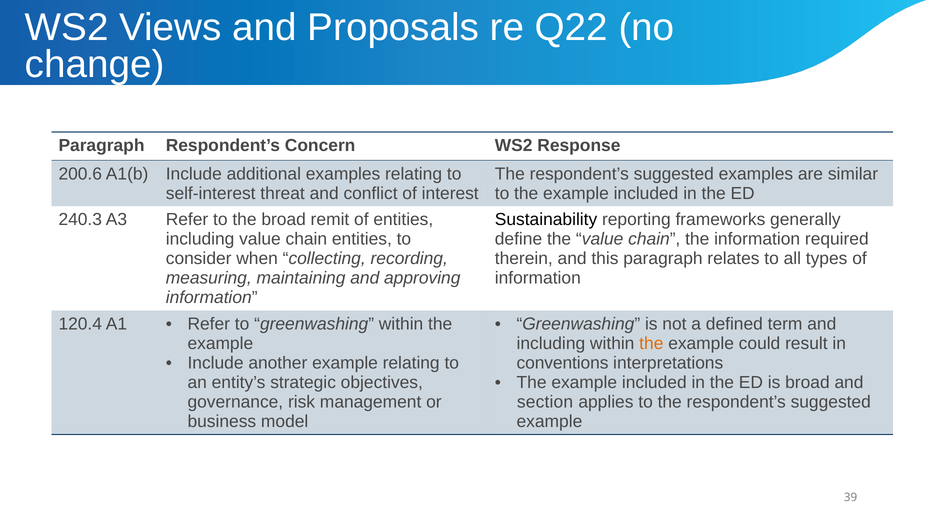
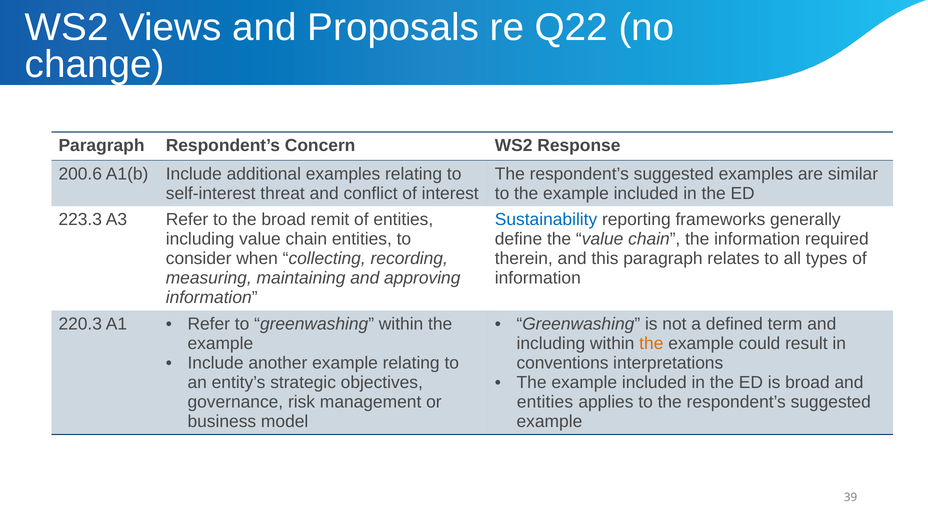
240.3: 240.3 -> 223.3
Sustainability colour: black -> blue
120.4: 120.4 -> 220.3
section at (545, 402): section -> entities
